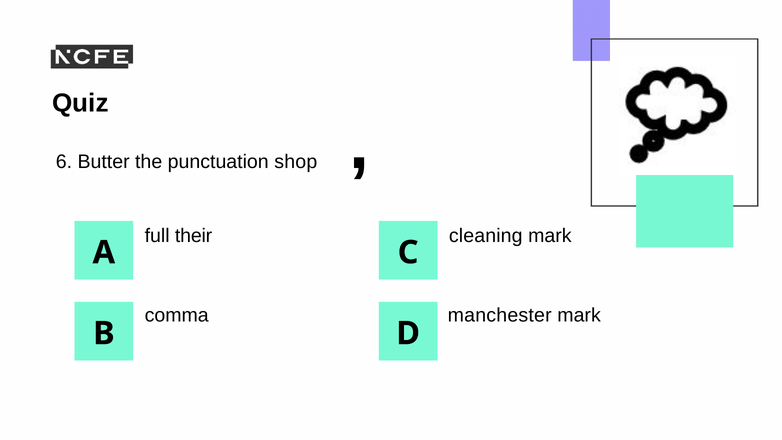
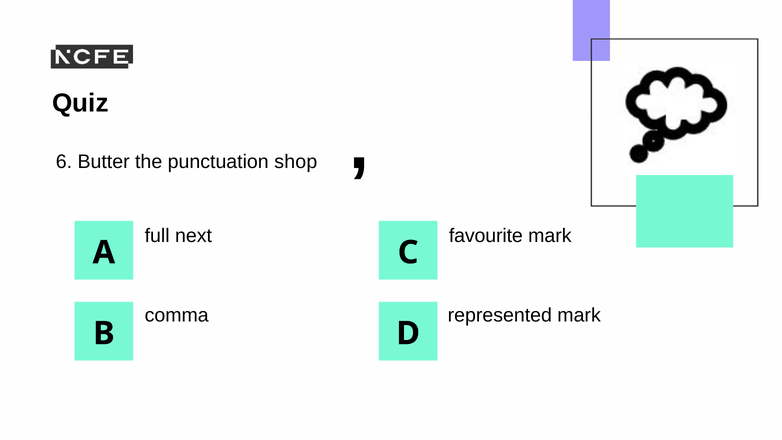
their: their -> next
cleaning: cleaning -> favourite
manchester: manchester -> represented
